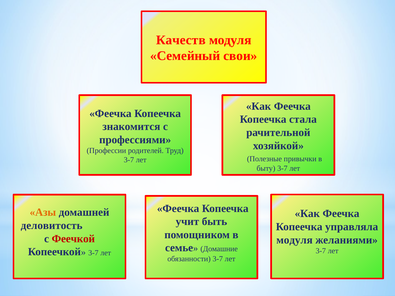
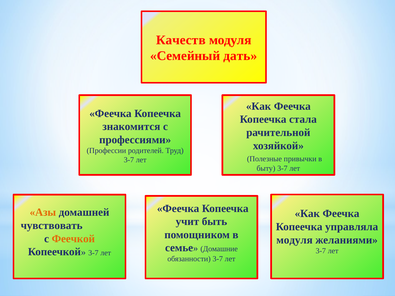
свои: свои -> дать
деловитость: деловитость -> чувствовать
Феечкой colour: red -> orange
